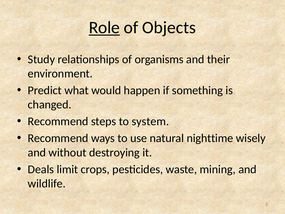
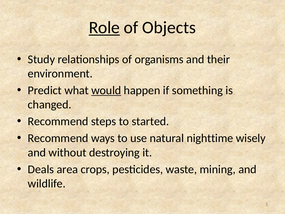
would underline: none -> present
system: system -> started
limit: limit -> area
